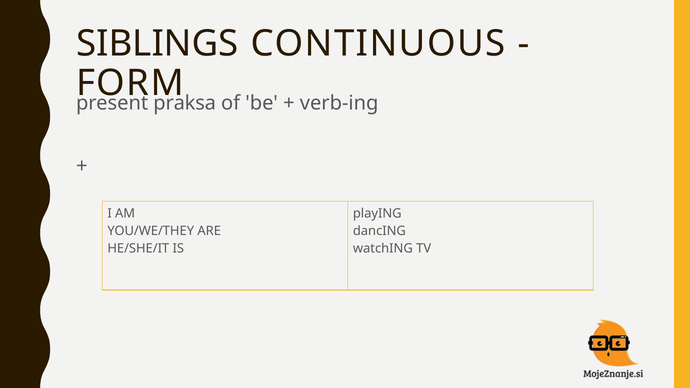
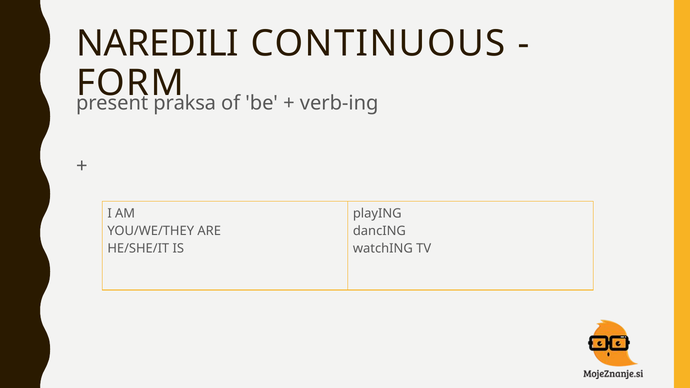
SIBLINGS: SIBLINGS -> NAREDILI
